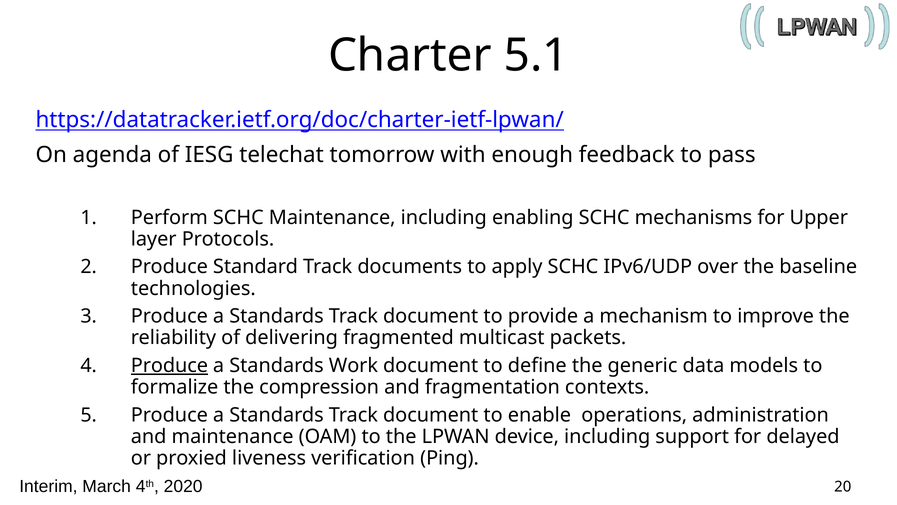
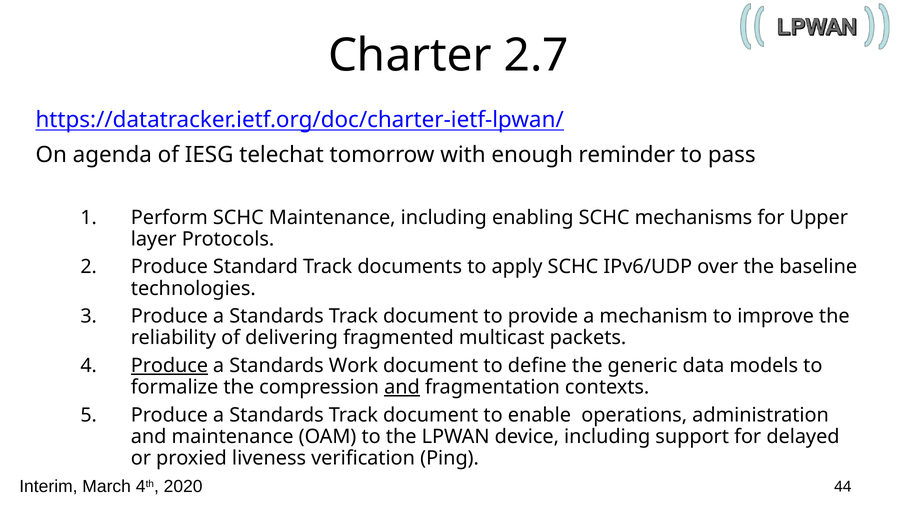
5.1: 5.1 -> 2.7
feedback: feedback -> reminder
and at (402, 387) underline: none -> present
20: 20 -> 44
